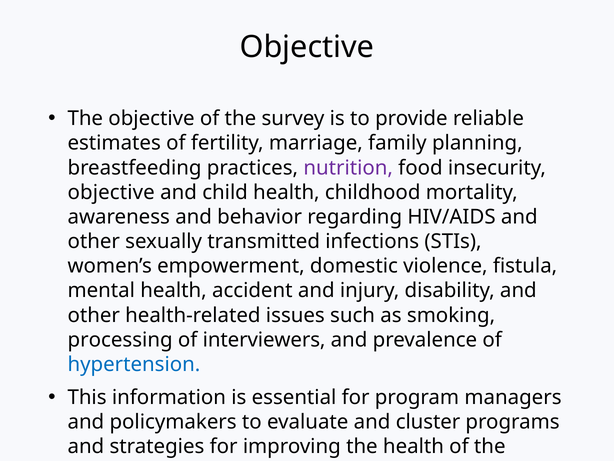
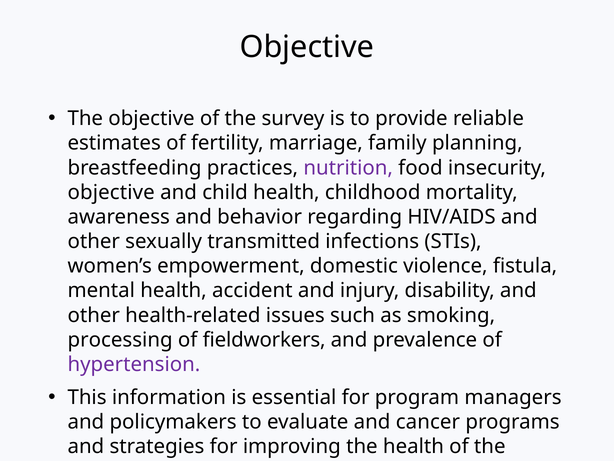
interviewers: interviewers -> fieldworkers
hypertension colour: blue -> purple
cluster: cluster -> cancer
